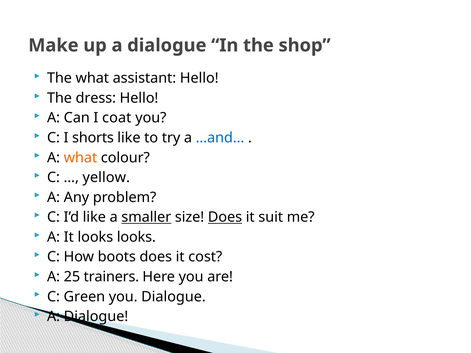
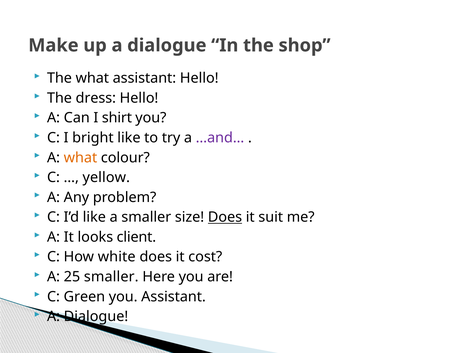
coat: coat -> shirt
shorts: shorts -> bright
…and… colour: blue -> purple
smaller at (146, 217) underline: present -> none
looks looks: looks -> client
boots: boots -> white
25 trainers: trainers -> smaller
you Dialogue: Dialogue -> Assistant
